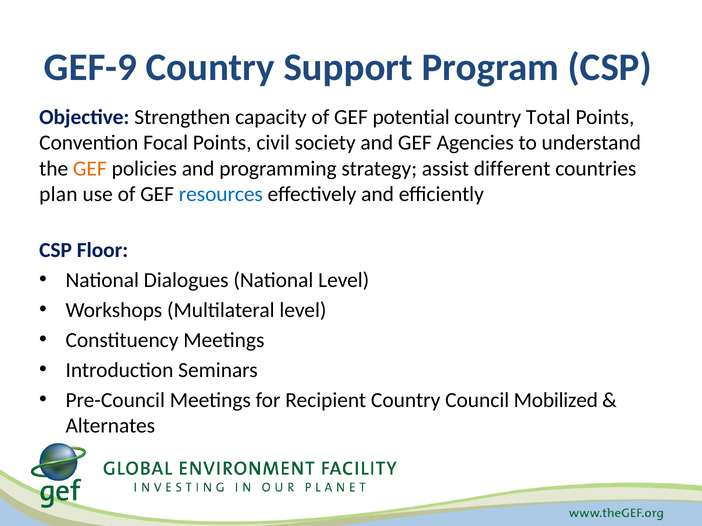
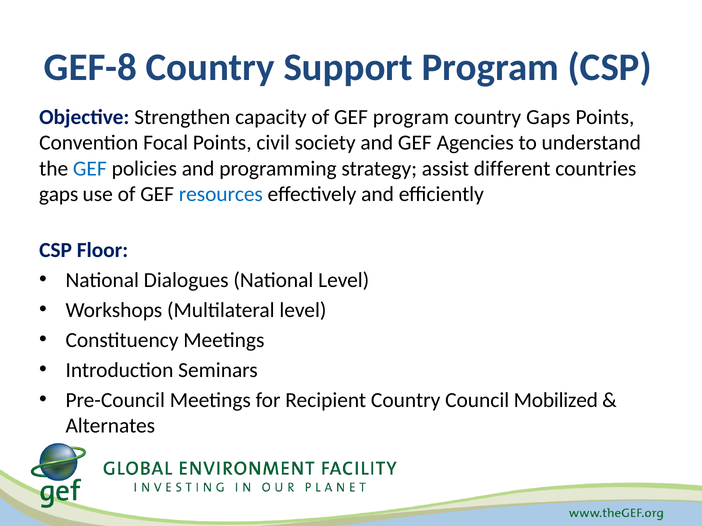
GEF-9: GEF-9 -> GEF-8
GEF potential: potential -> program
country Total: Total -> Gaps
GEF at (90, 169) colour: orange -> blue
plan at (58, 195): plan -> gaps
